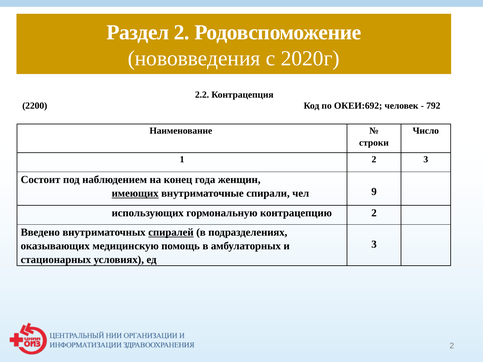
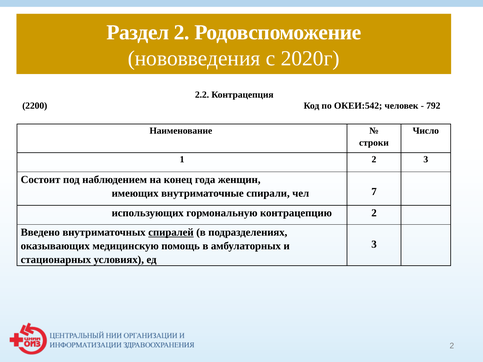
ОКЕИ:692: ОКЕИ:692 -> ОКЕИ:542
имеющих underline: present -> none
9: 9 -> 7
